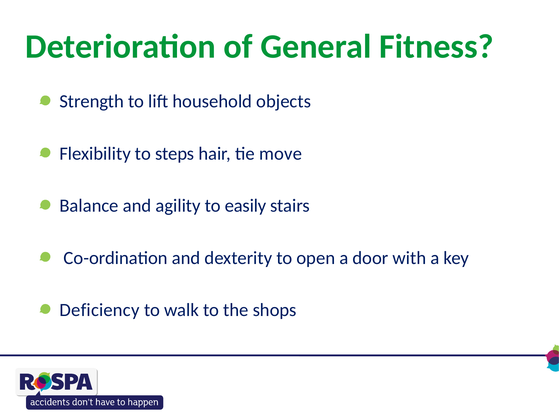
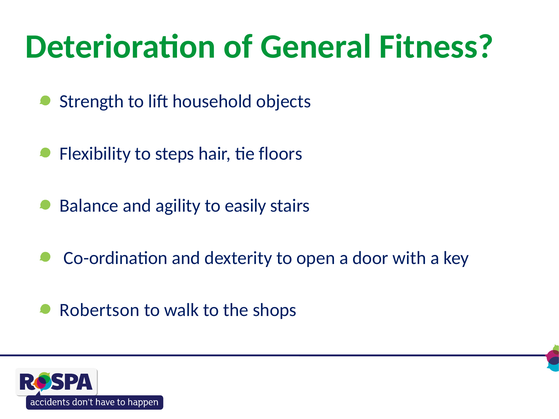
move: move -> floors
Deficiency: Deficiency -> Robertson
